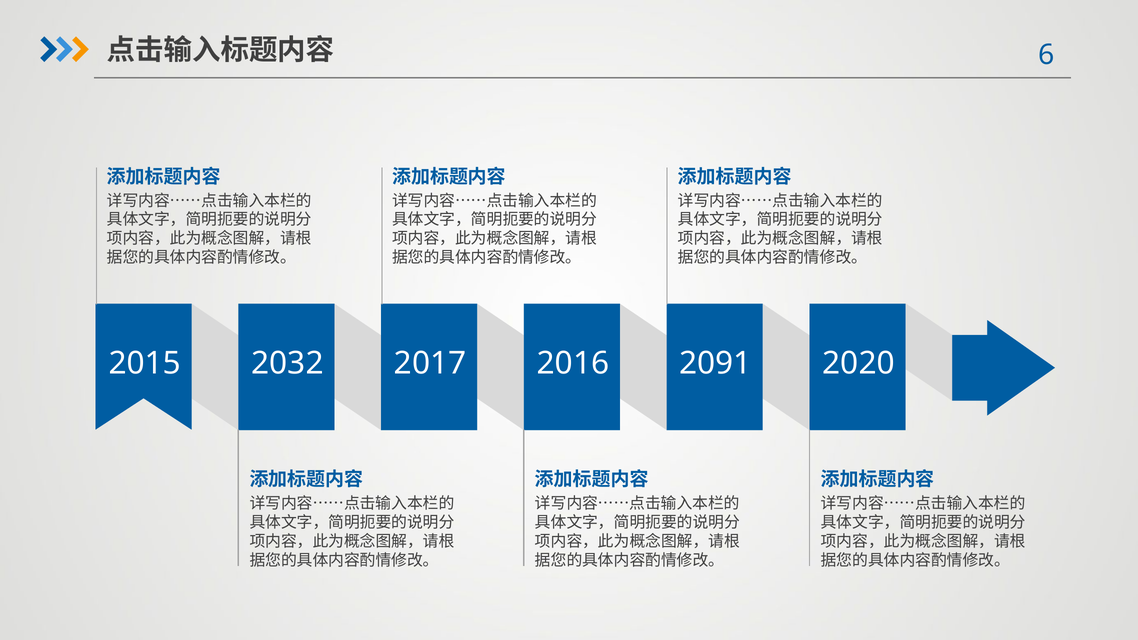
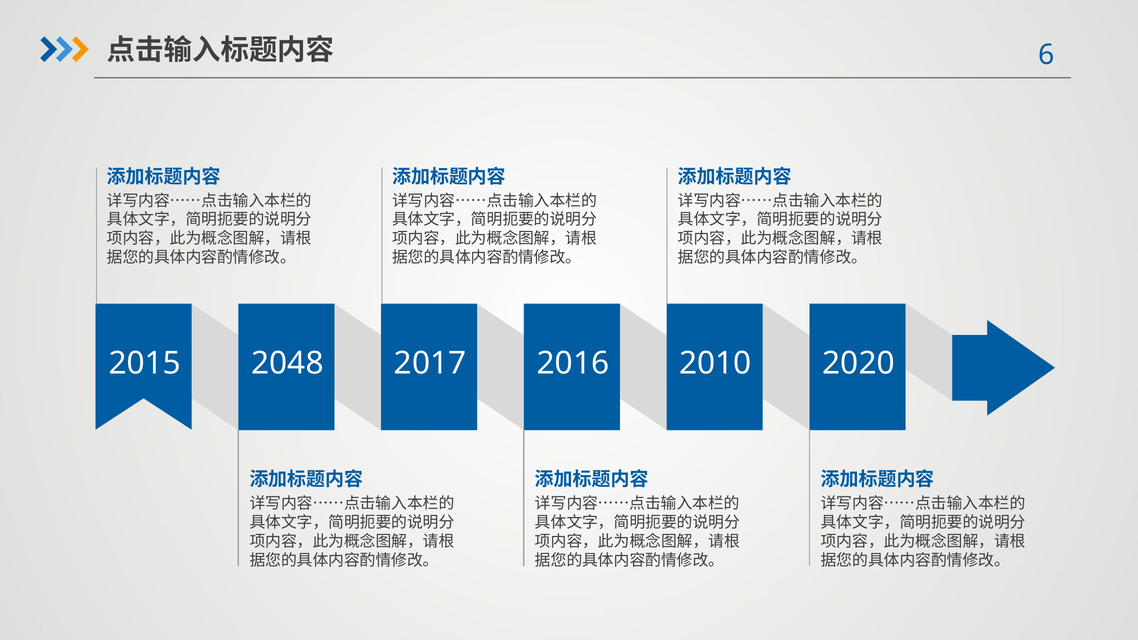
2032: 2032 -> 2048
2091: 2091 -> 2010
